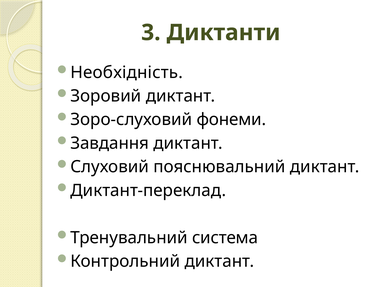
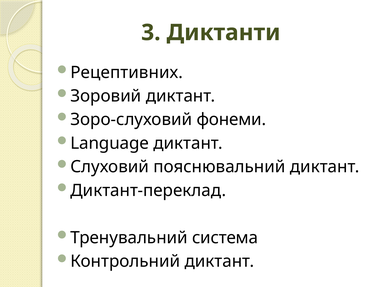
Необхідність: Необхідність -> Рецептивних
Завдання: Завдання -> Language
